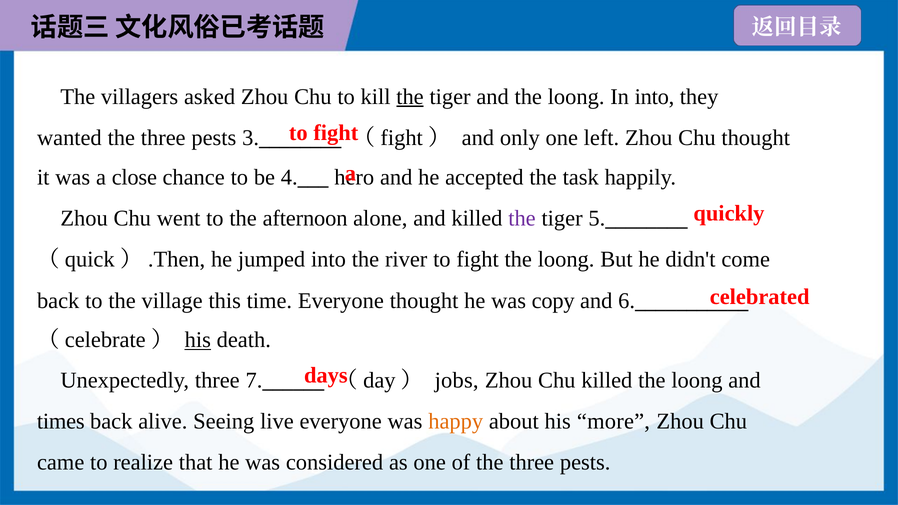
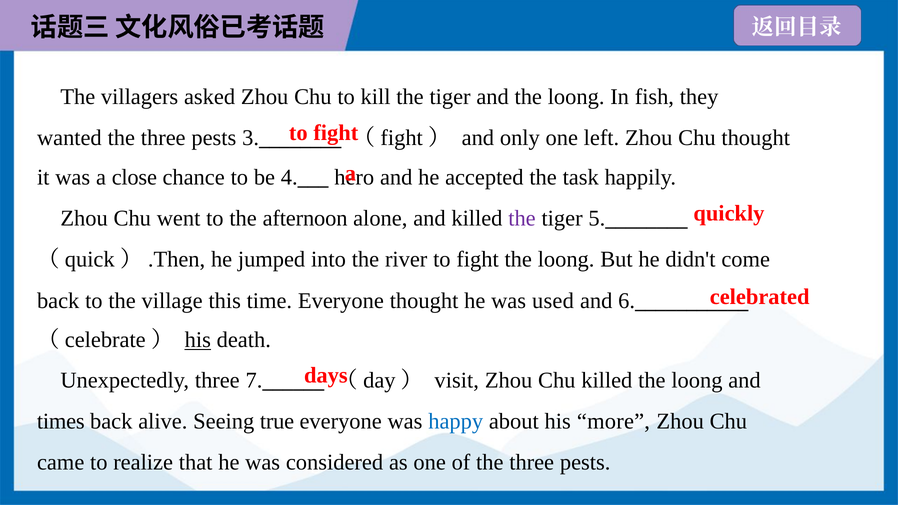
the at (410, 97) underline: present -> none
In into: into -> fish
copy: copy -> used
jobs: jobs -> visit
live: live -> true
happy colour: orange -> blue
